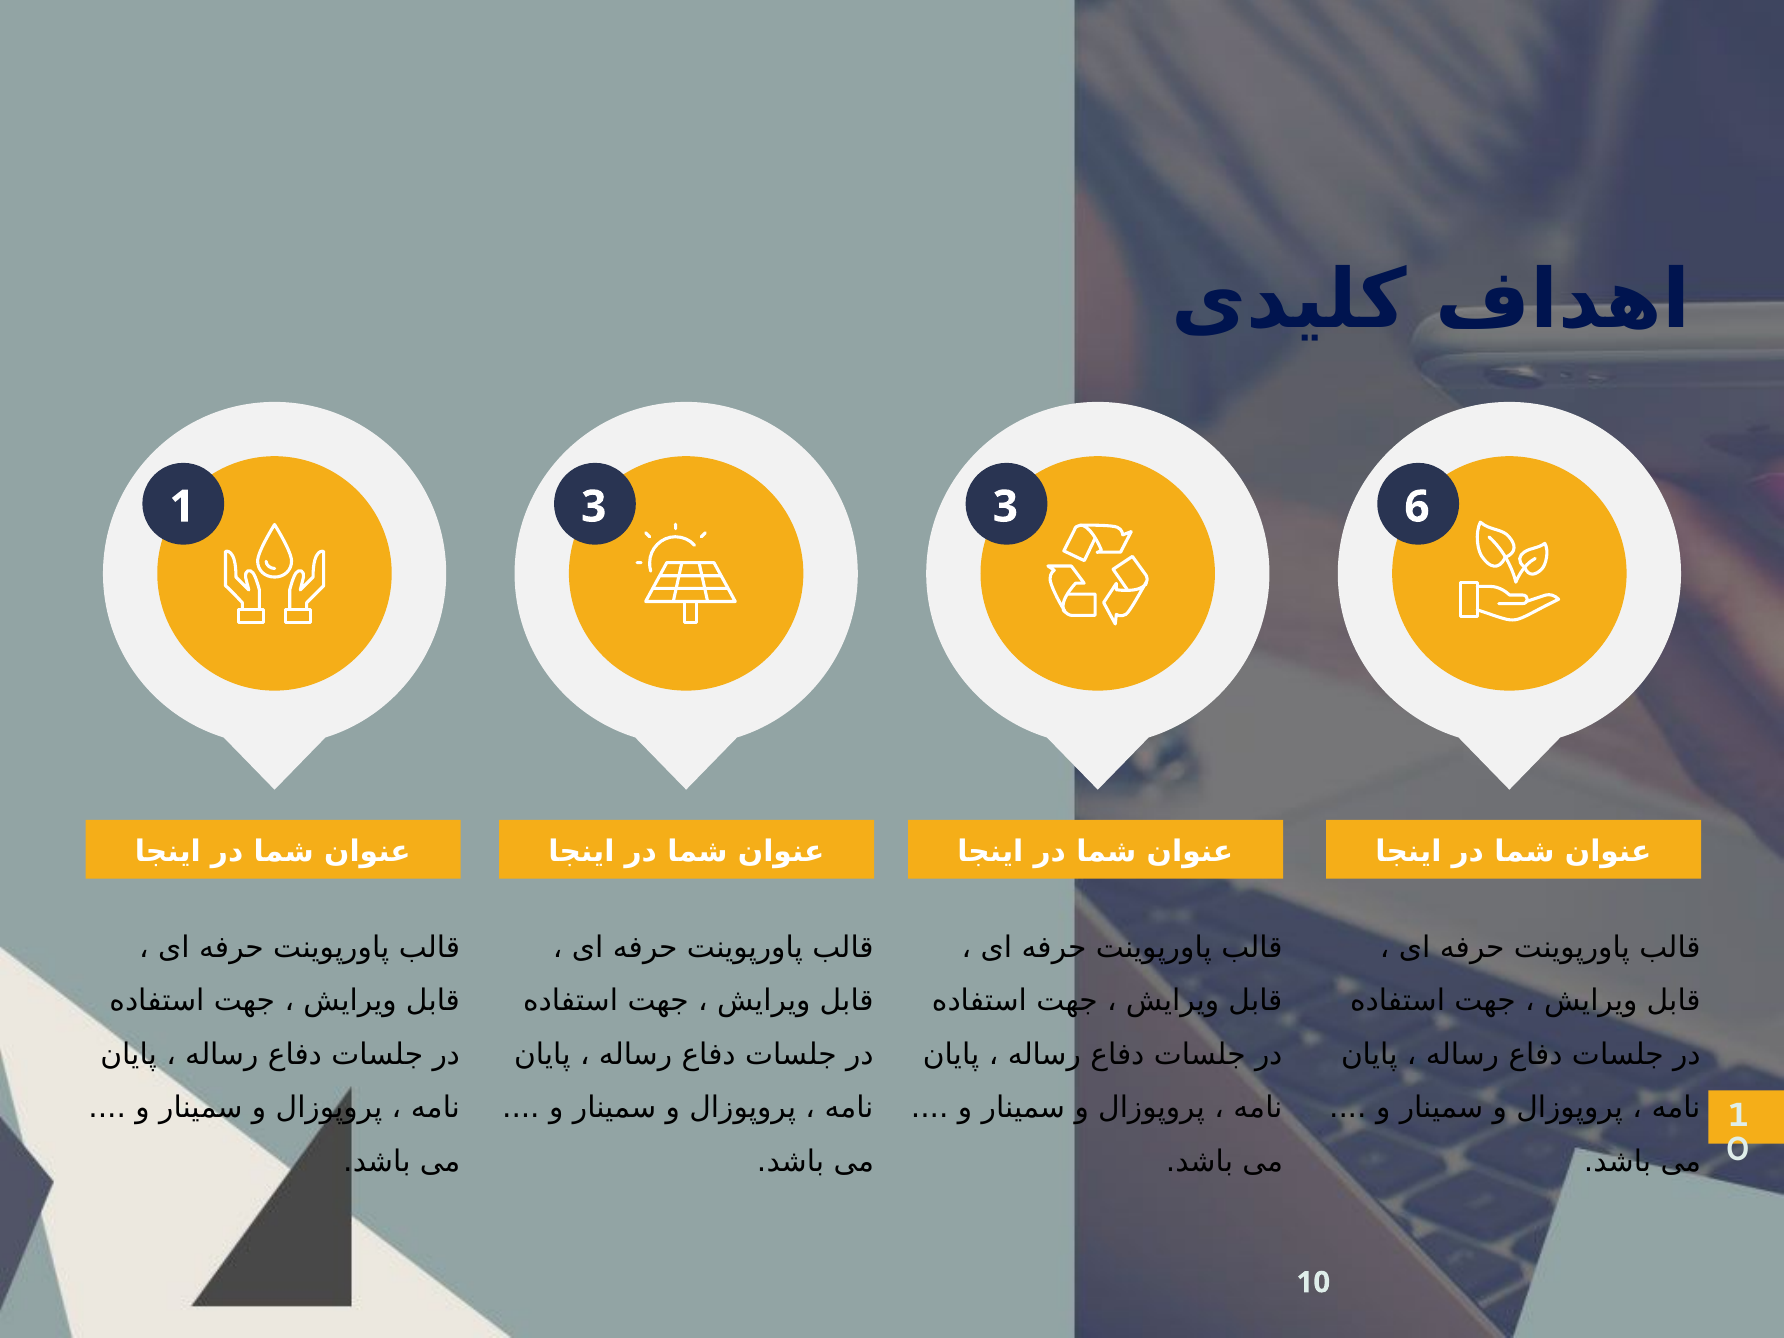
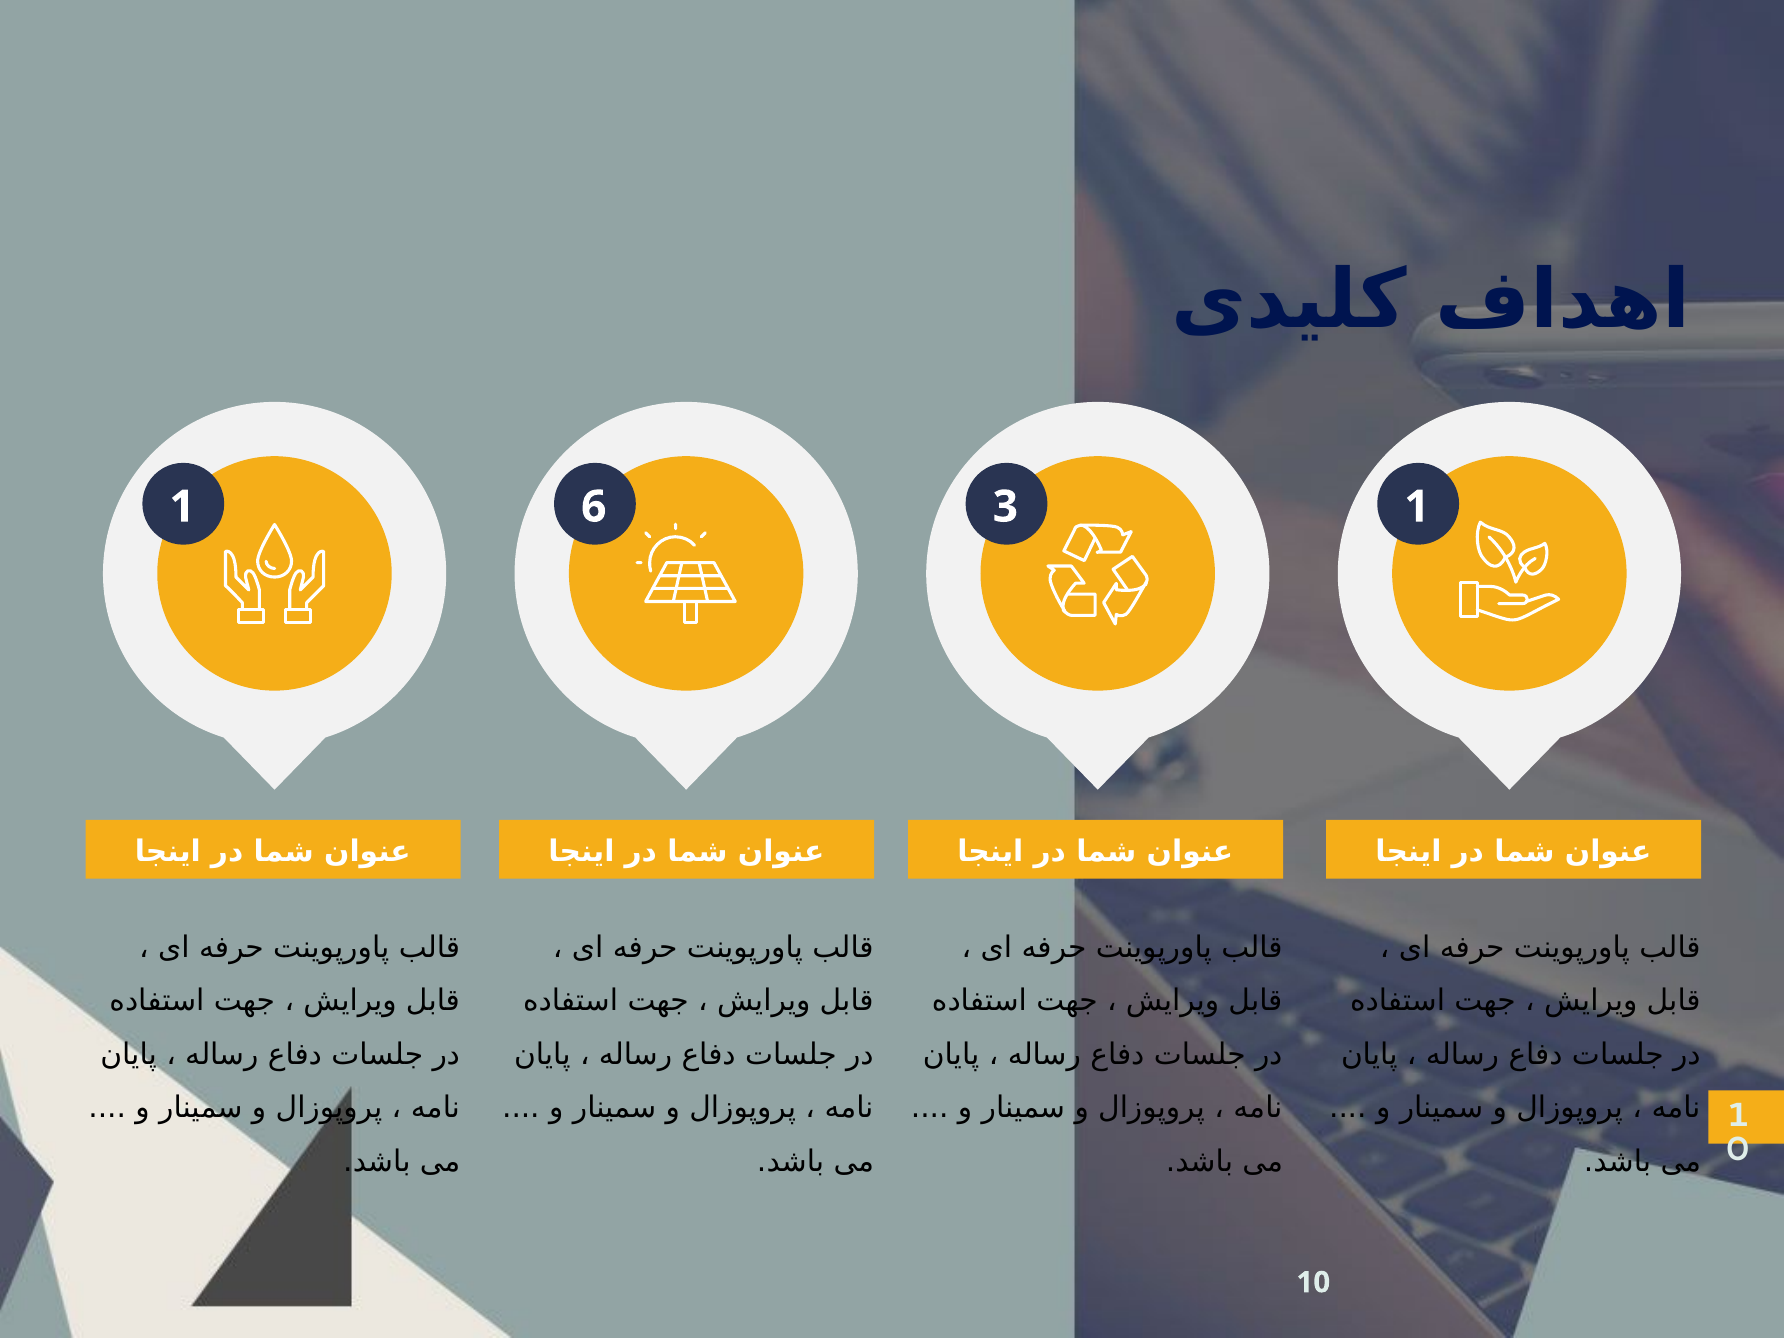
1 3: 3 -> 6
3 6: 6 -> 1
